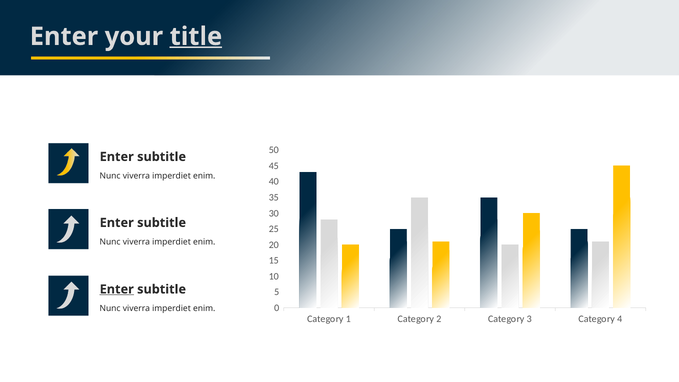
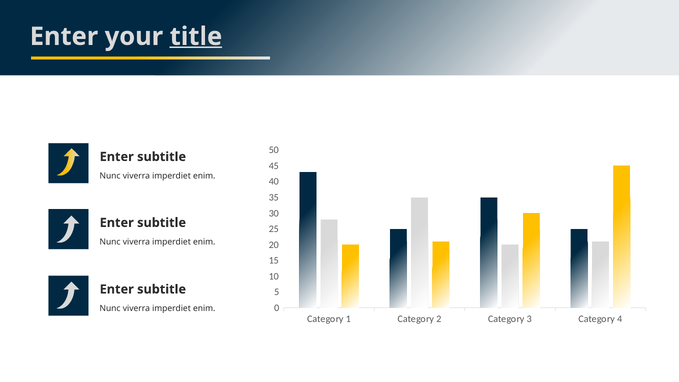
Enter at (117, 289) underline: present -> none
